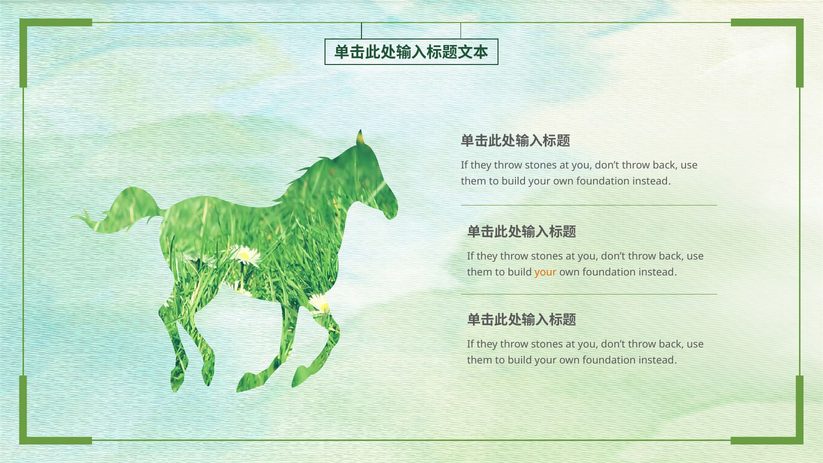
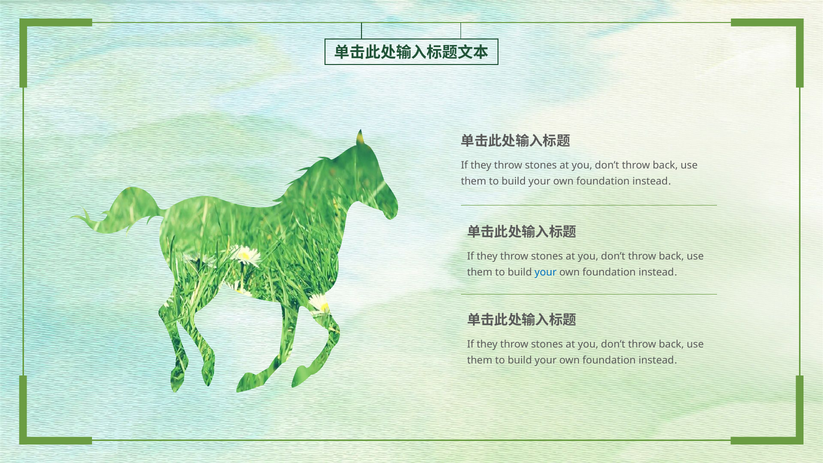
your at (546, 272) colour: orange -> blue
